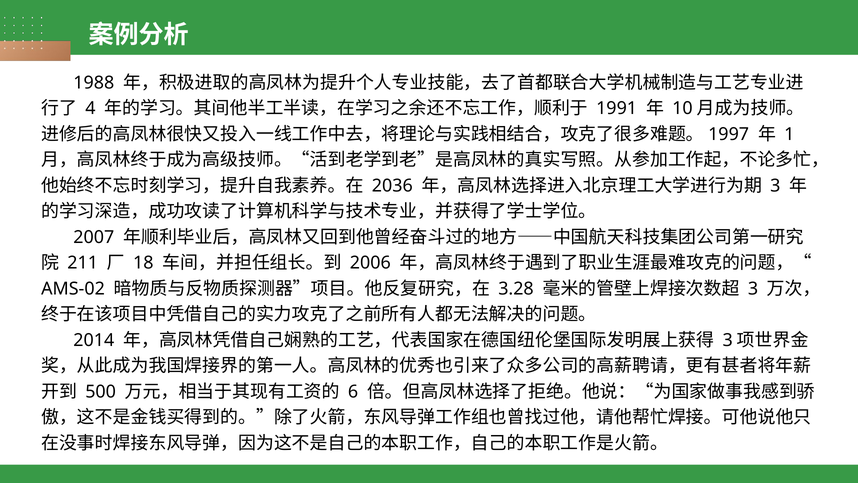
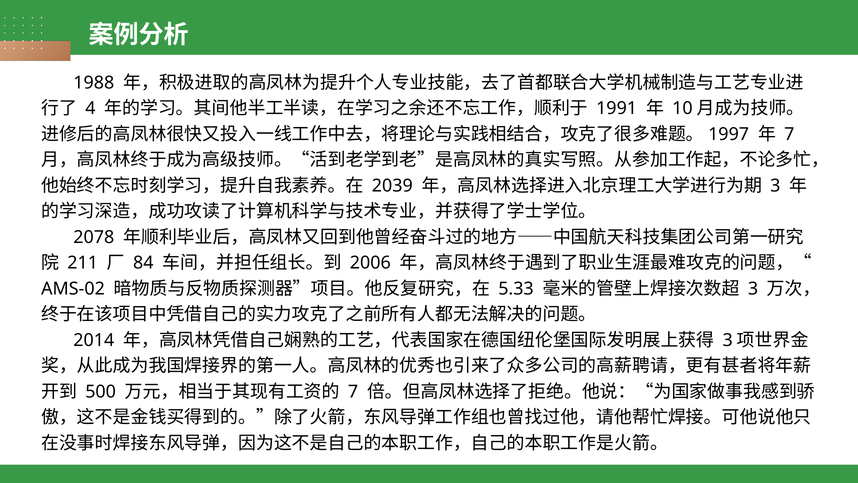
1 at (789, 134): 1 -> 7
2036: 2036 -> 2039
2007: 2007 -> 2078
18: 18 -> 84
3.28: 3.28 -> 5.33
6 at (353, 391): 6 -> 7
